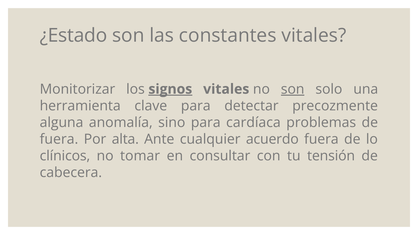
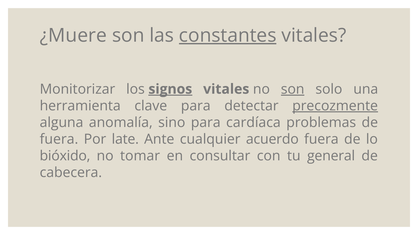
¿Estado: ¿Estado -> ¿Muere
constantes underline: none -> present
precozmente underline: none -> present
alta: alta -> late
clínicos: clínicos -> bióxido
tensión: tensión -> general
